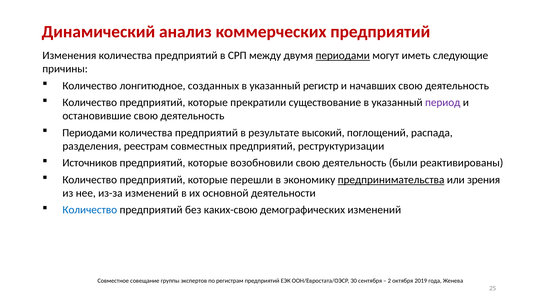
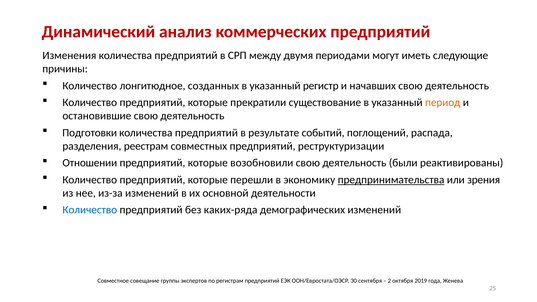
периодами at (343, 56) underline: present -> none
период colour: purple -> orange
Периодами at (90, 133): Периодами -> Подготовки
высокий: высокий -> событий
Источников: Источников -> Отношении
каких-свою: каких-свою -> каких-ряда
